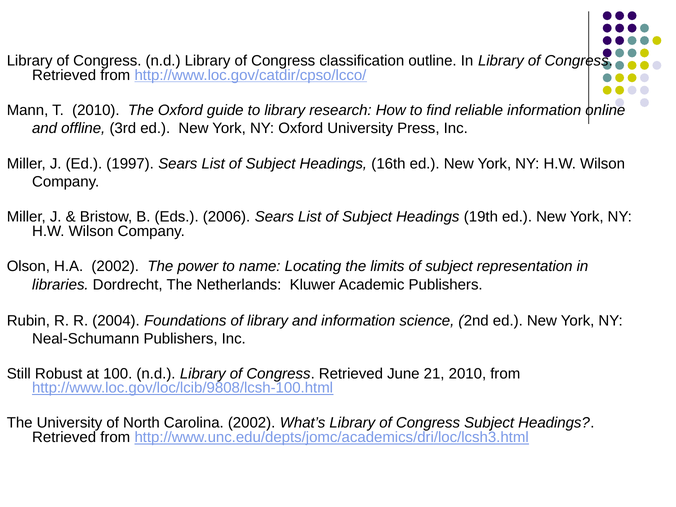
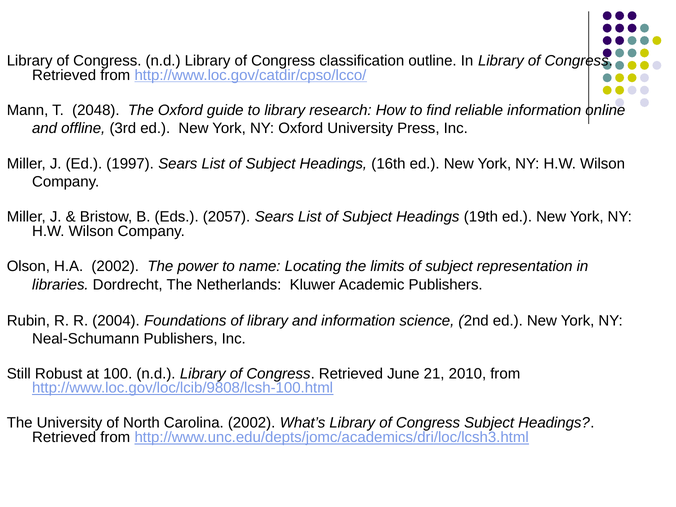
T 2010: 2010 -> 2048
2006: 2006 -> 2057
